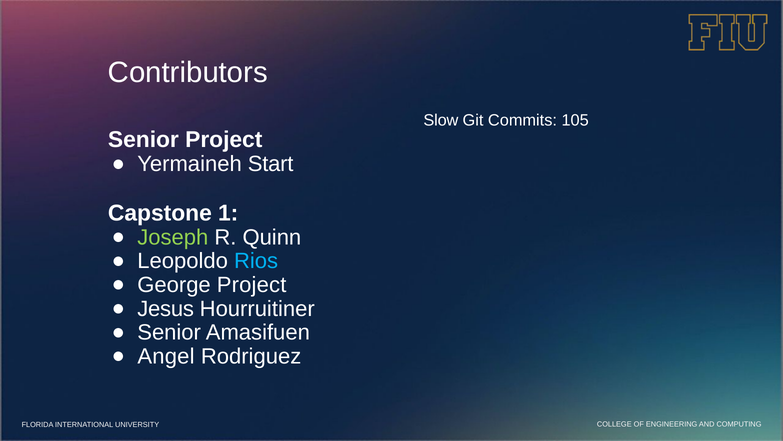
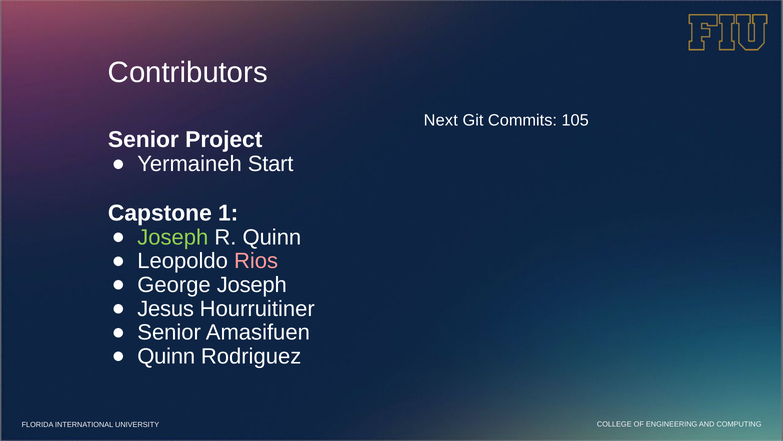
Slow: Slow -> Next
Rios colour: light blue -> pink
George Project: Project -> Joseph
Angel at (166, 356): Angel -> Quinn
